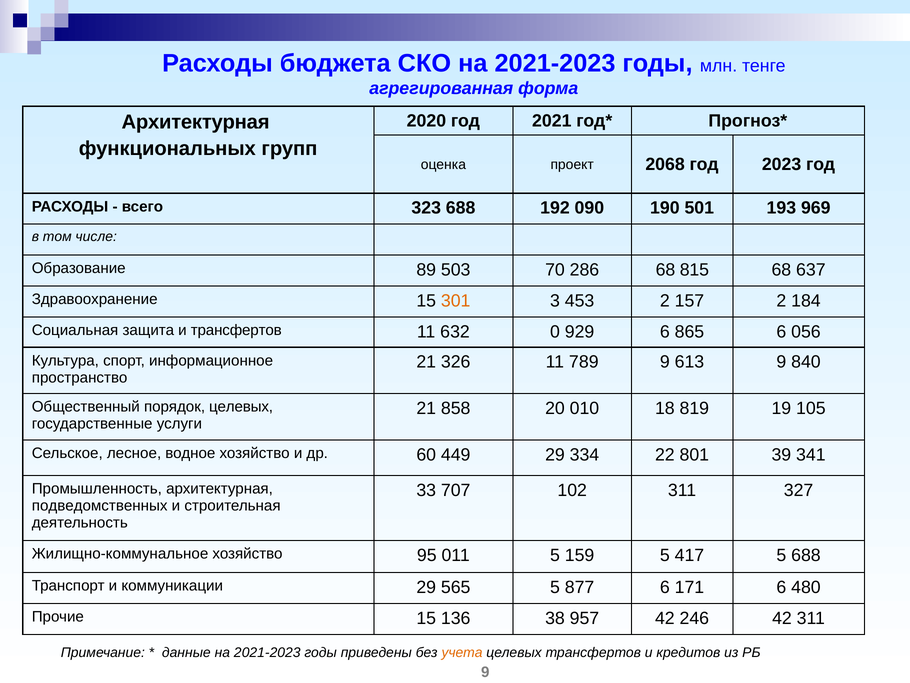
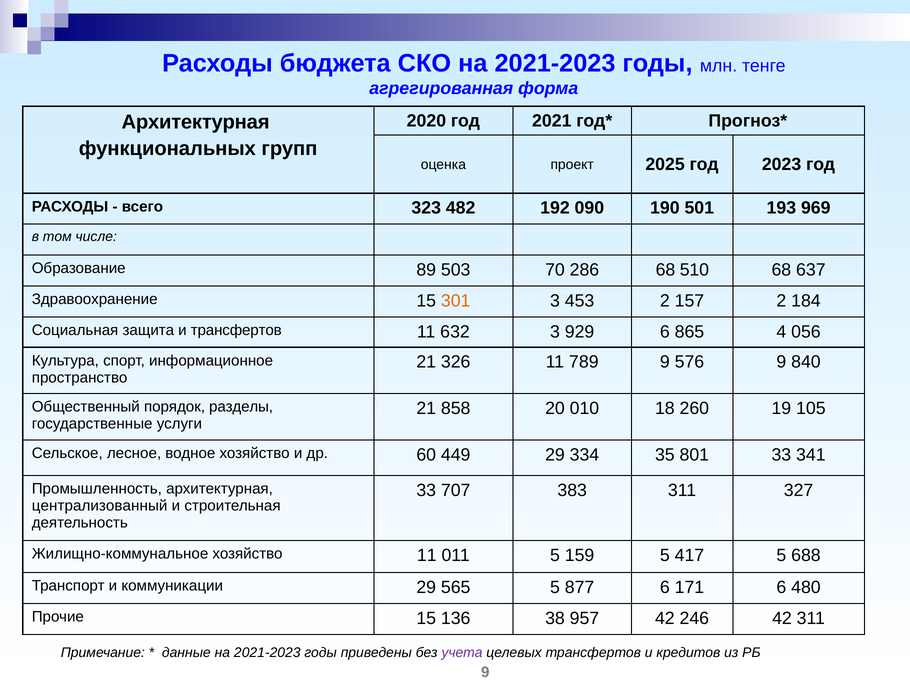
2068: 2068 -> 2025
323 688: 688 -> 482
815: 815 -> 510
632 0: 0 -> 3
865 6: 6 -> 4
613: 613 -> 576
порядок целевых: целевых -> разделы
819: 819 -> 260
22: 22 -> 35
801 39: 39 -> 33
102: 102 -> 383
подведомственных: подведомственных -> централизованный
хозяйство 95: 95 -> 11
учета colour: orange -> purple
